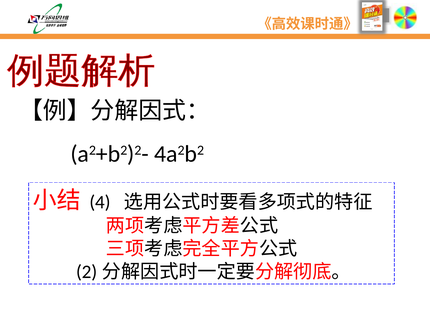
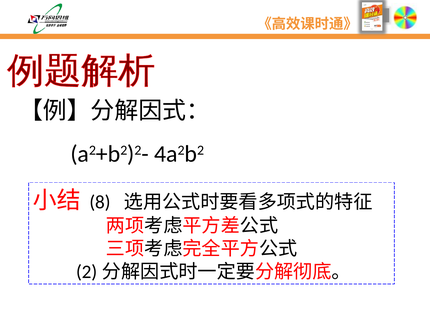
4: 4 -> 8
